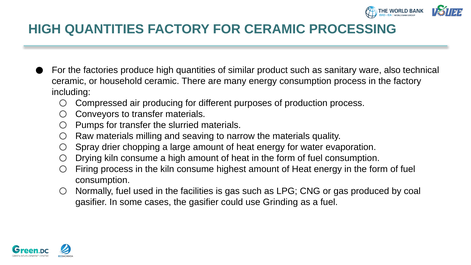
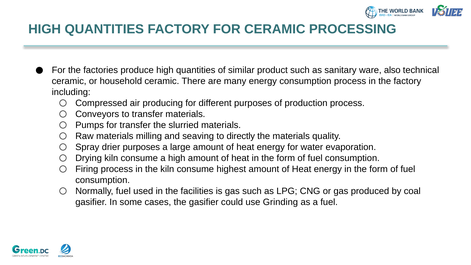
narrow: narrow -> directly
drier chopping: chopping -> purposes
